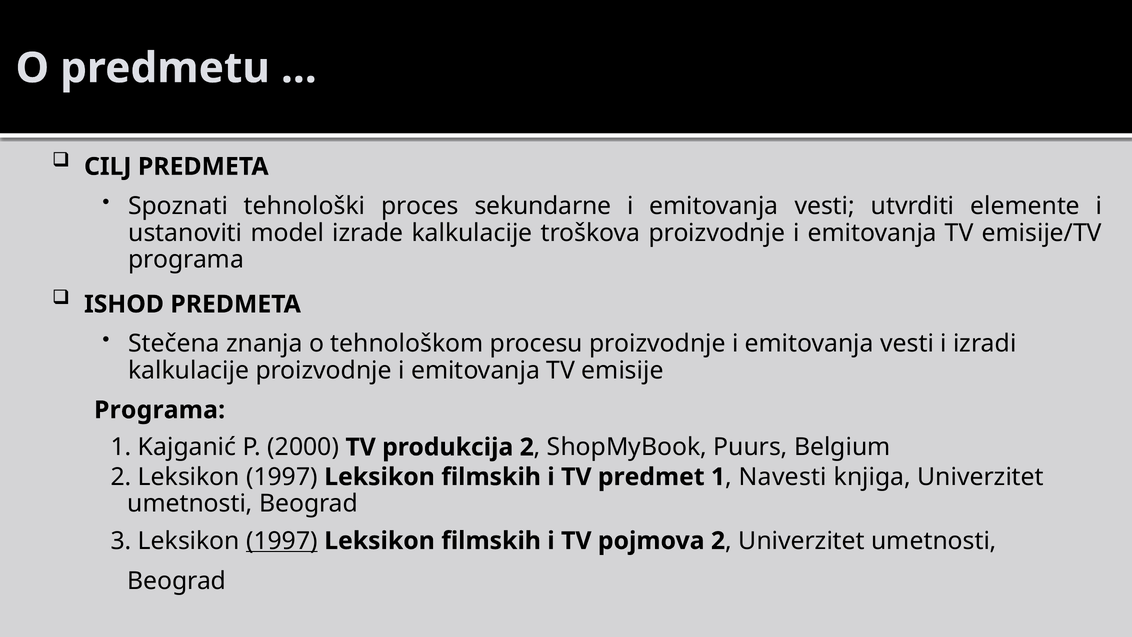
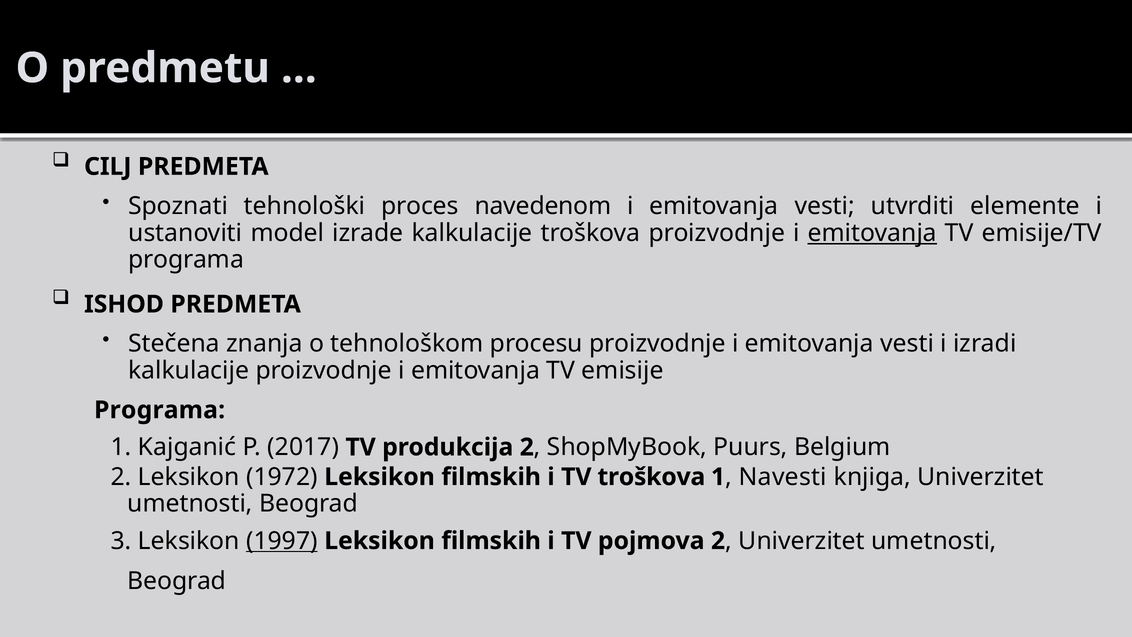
sekundarne: sekundarne -> navedenom
emitovanja at (872, 233) underline: none -> present
2000: 2000 -> 2017
2 Leksikon 1997: 1997 -> 1972
TV predmet: predmet -> troškova
